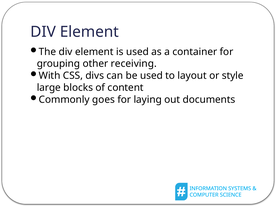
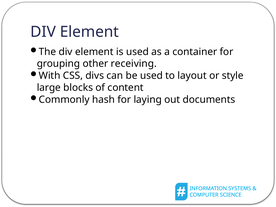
goes: goes -> hash
